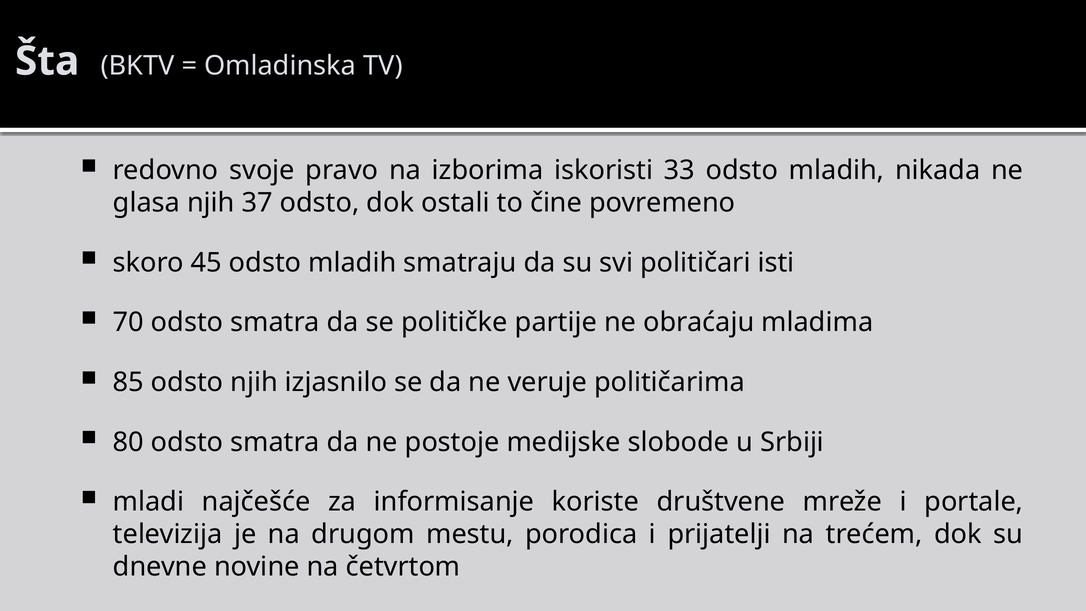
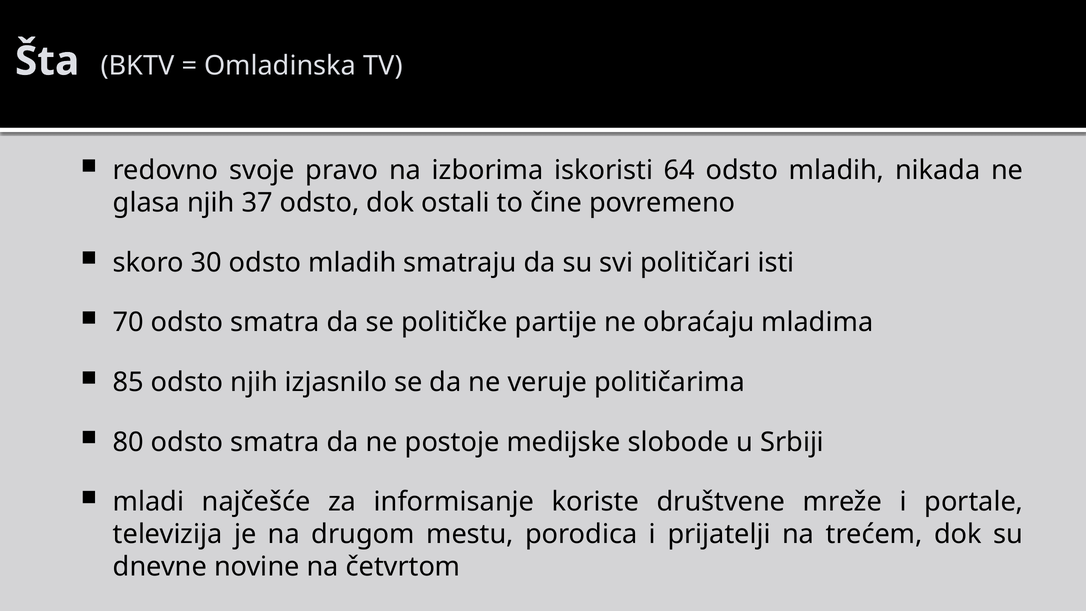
33: 33 -> 64
45: 45 -> 30
